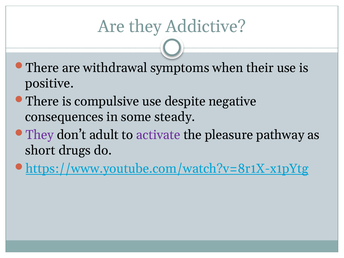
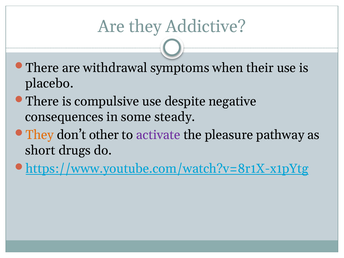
positive: positive -> placebo
They at (40, 135) colour: purple -> orange
adult: adult -> other
